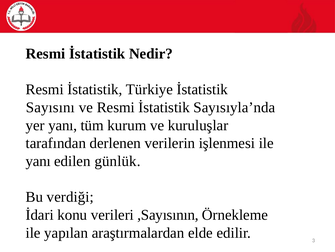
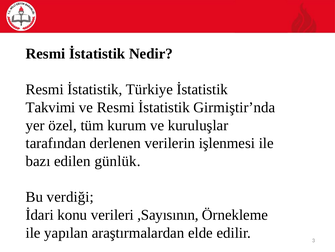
Sayısını: Sayısını -> Takvimi
Sayısıyla’nda: Sayısıyla’nda -> Girmiştir’nda
yer yanı: yanı -> özel
yanı at (38, 161): yanı -> bazı
